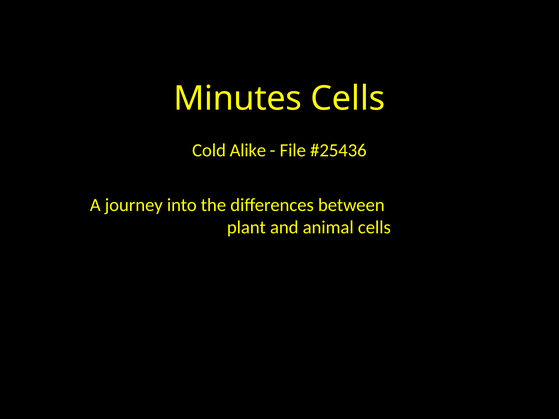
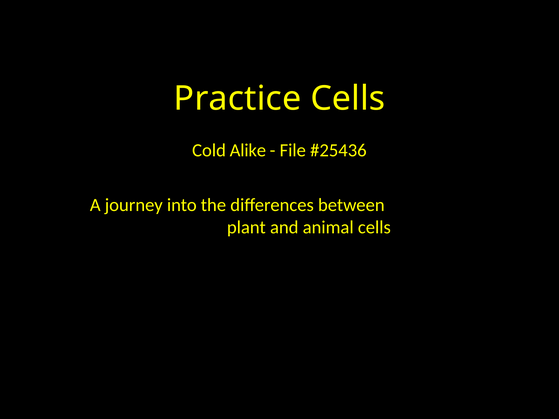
Minutes: Minutes -> Practice
